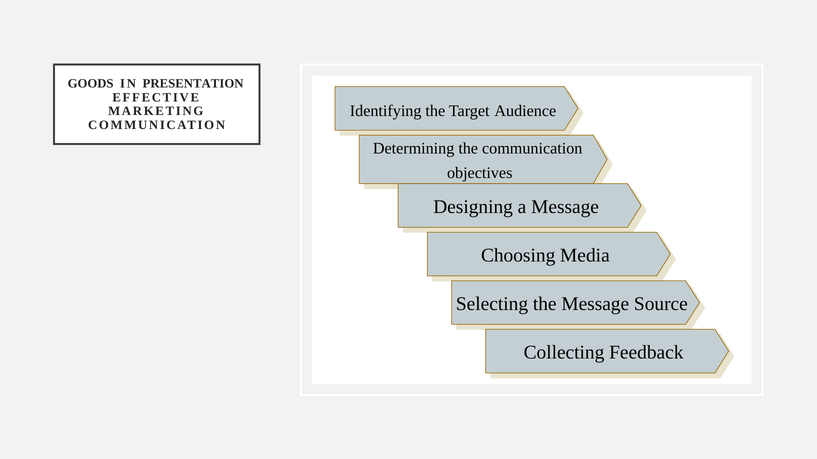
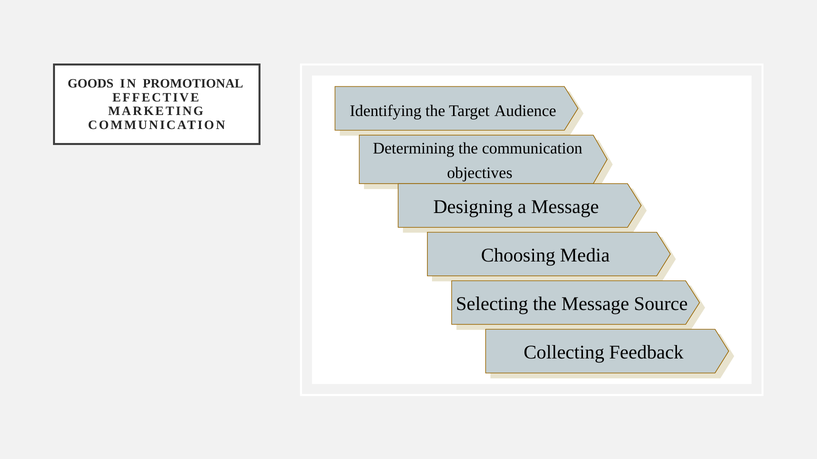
PRESENTATION: PRESENTATION -> PROMOTIONAL
